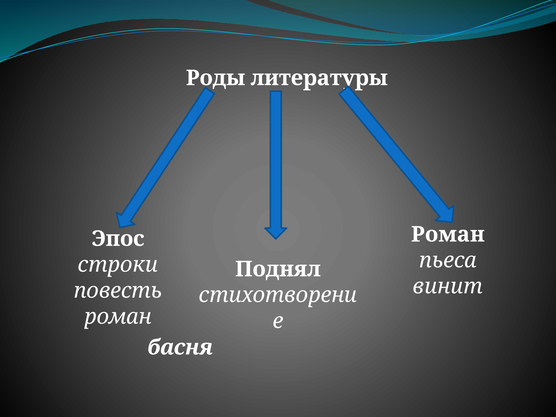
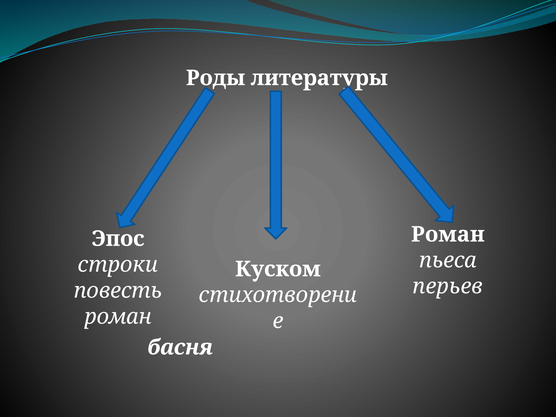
Поднял: Поднял -> Куском
винит: винит -> перьев
